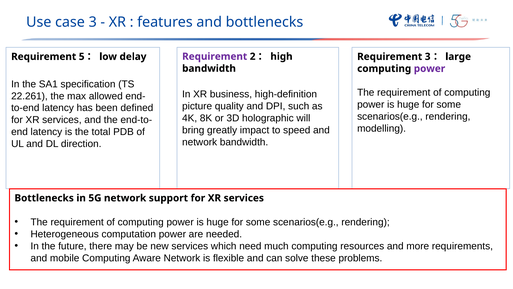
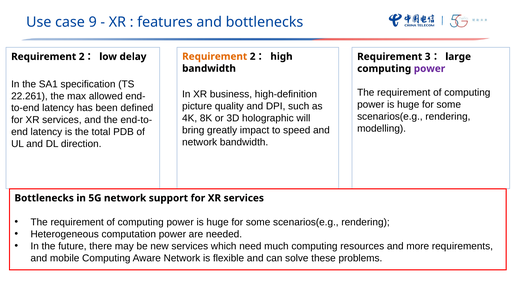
case 3: 3 -> 9
Requirement at (215, 56) colour: purple -> orange
5 at (82, 57): 5 -> 2
